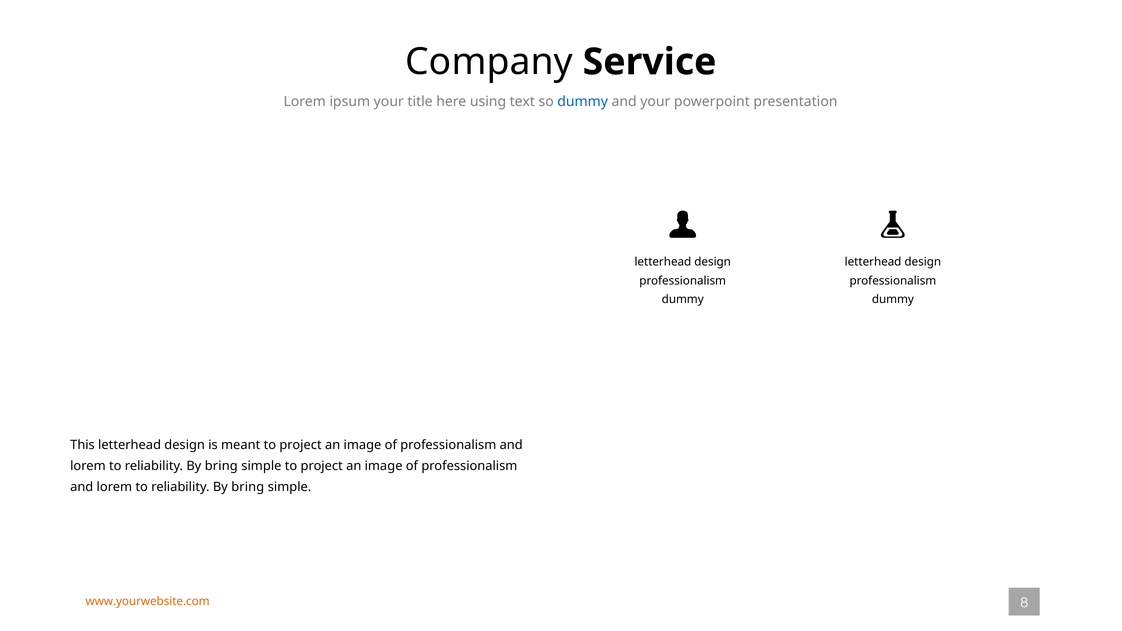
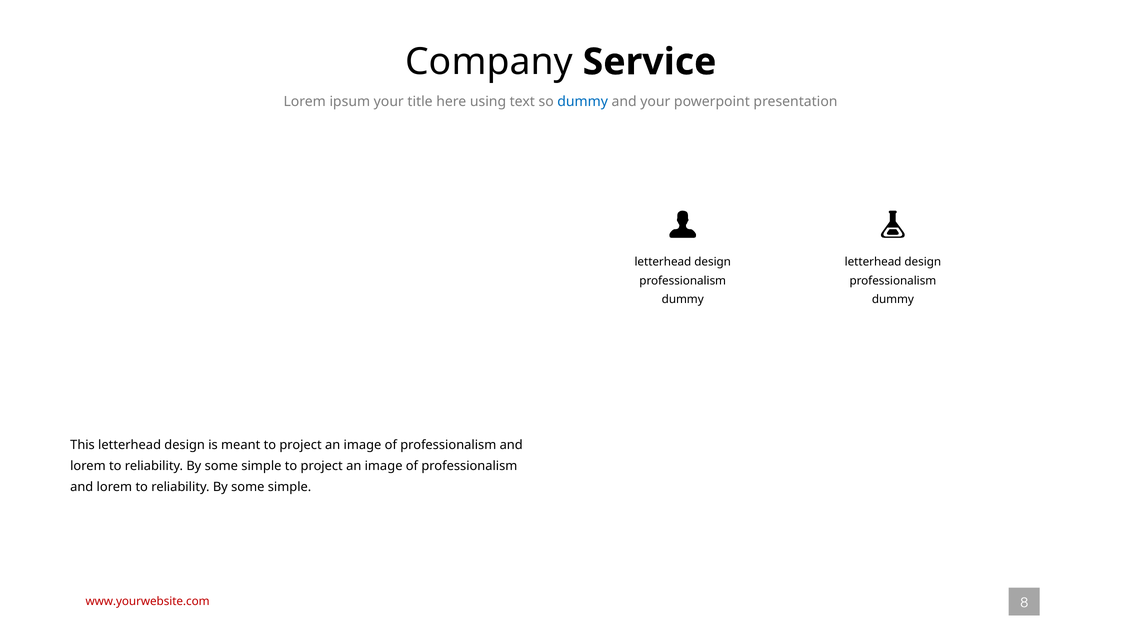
bring at (221, 466): bring -> some
bring at (248, 487): bring -> some
www.yourwebsite.com colour: orange -> red
